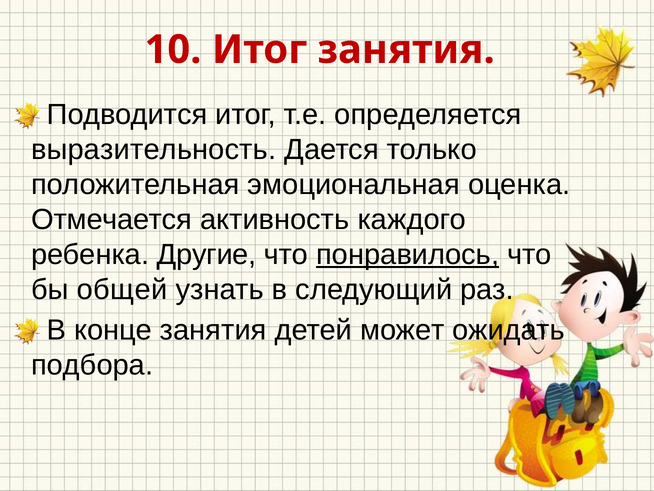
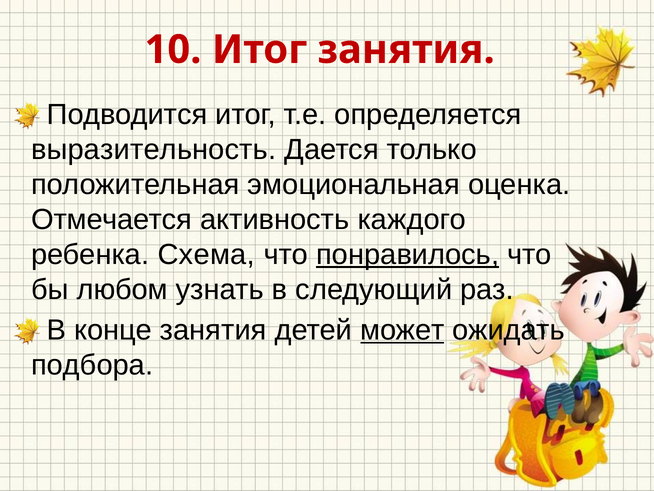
Другие: Другие -> Схема
общей: общей -> любом
может underline: none -> present
